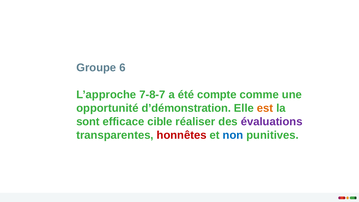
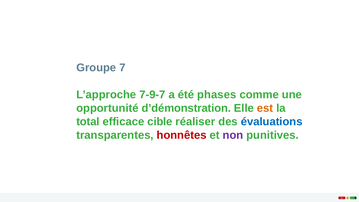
6: 6 -> 7
7-8-7: 7-8-7 -> 7-9-7
compte: compte -> phases
sont: sont -> total
évaluations colour: purple -> blue
non colour: blue -> purple
